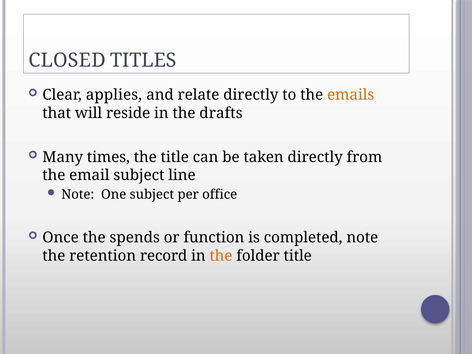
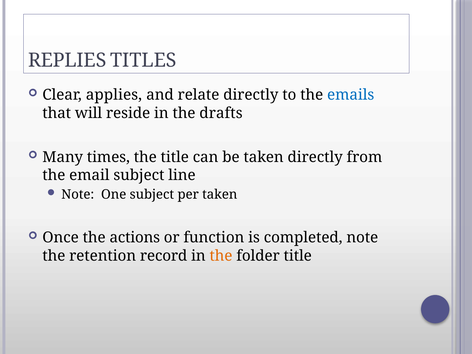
CLOSED: CLOSED -> REPLIES
emails colour: orange -> blue
per office: office -> taken
spends: spends -> actions
